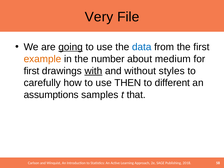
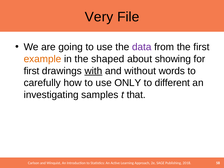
going underline: present -> none
data colour: blue -> purple
number: number -> shaped
medium: medium -> showing
styles: styles -> words
THEN: THEN -> ONLY
assumptions: assumptions -> investigating
